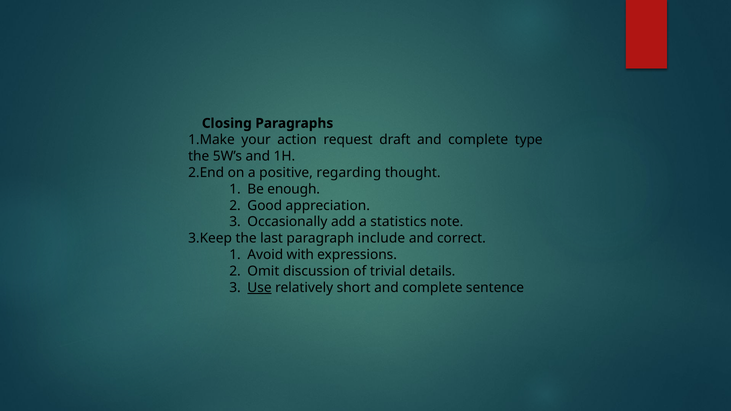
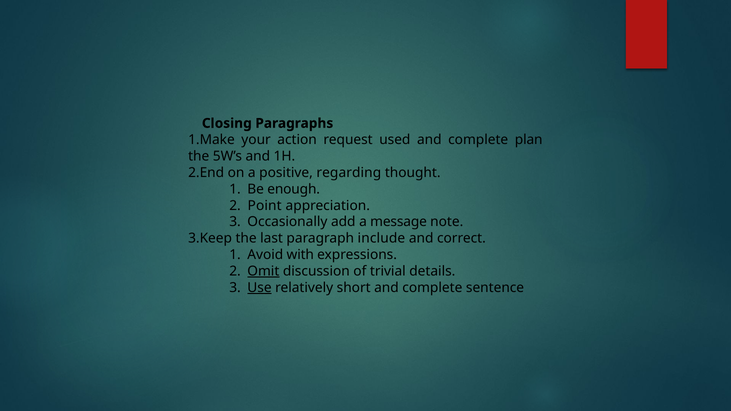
draft: draft -> used
type: type -> plan
Good: Good -> Point
statistics: statistics -> message
Omit underline: none -> present
